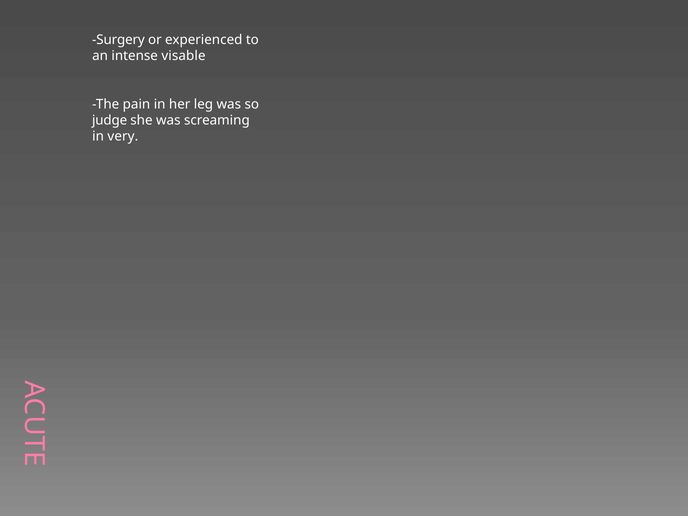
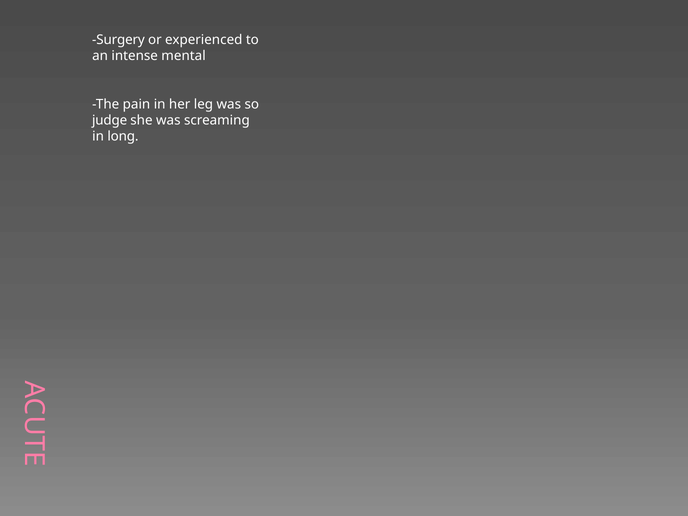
visable: visable -> mental
very: very -> long
